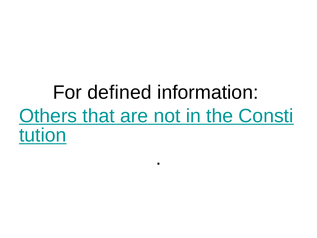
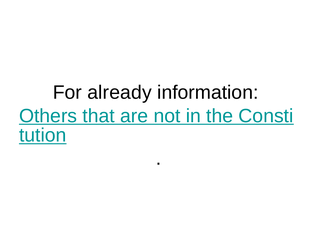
defined: defined -> already
